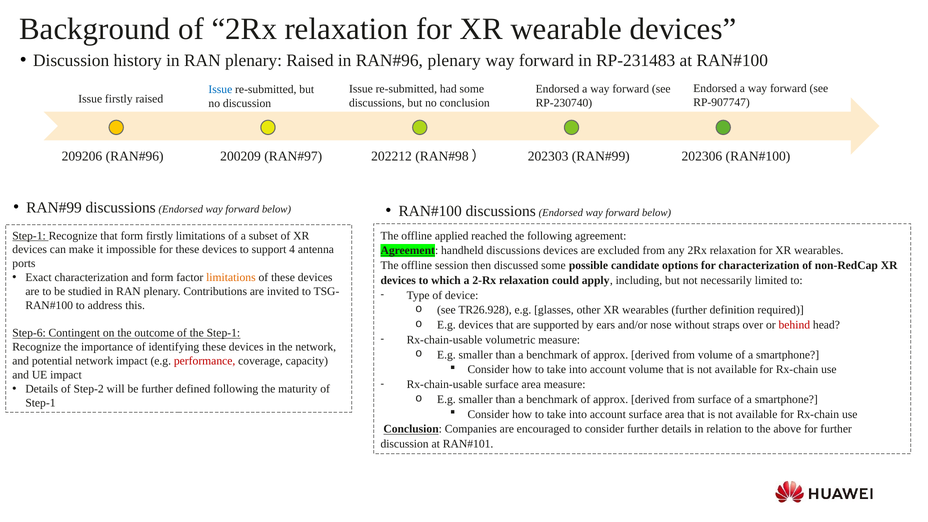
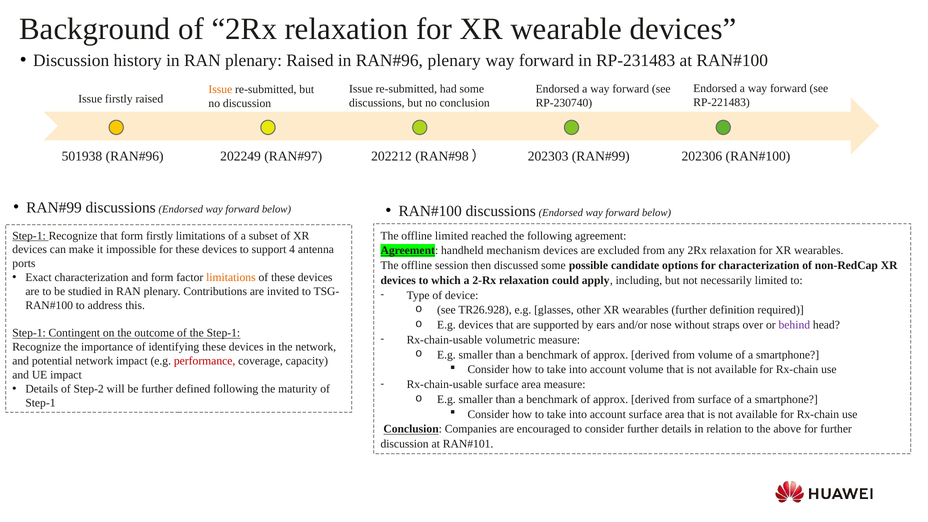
Issue at (220, 89) colour: blue -> orange
RP-907747: RP-907747 -> RP-221483
209206: 209206 -> 501938
200209: 200209 -> 202249
offline applied: applied -> limited
handheld discussions: discussions -> mechanism
behind colour: red -> purple
Step-6 at (29, 333): Step-6 -> Step-1
